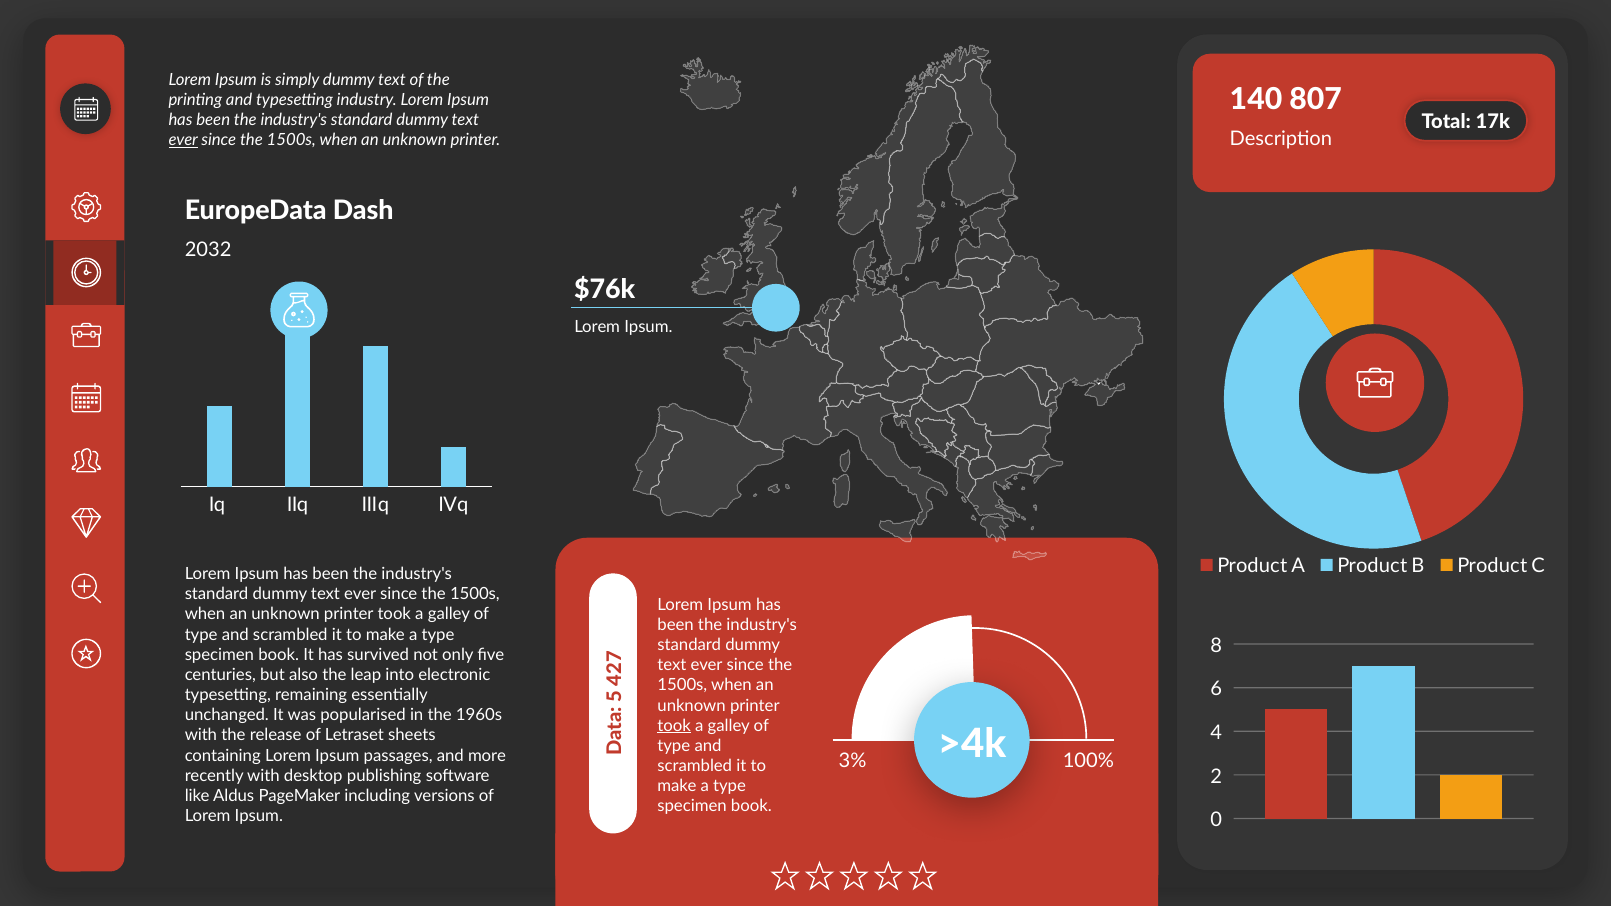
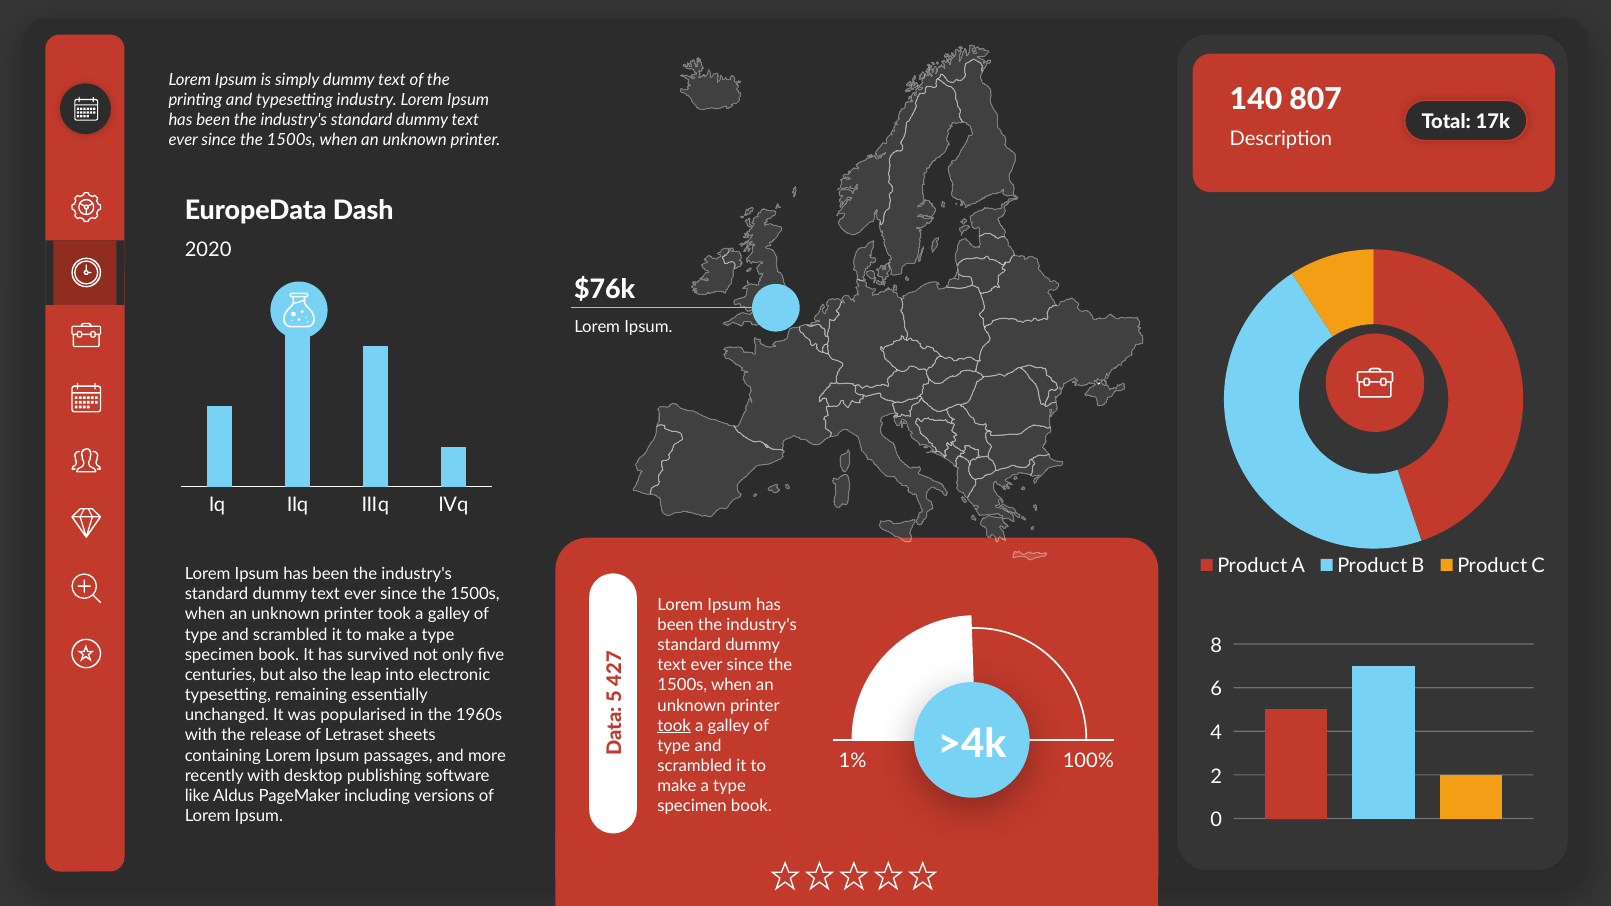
ever at (183, 140) underline: present -> none
2032: 2032 -> 2020
3%: 3% -> 1%
